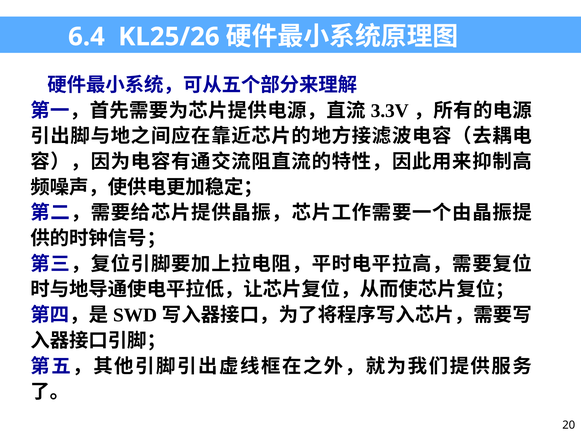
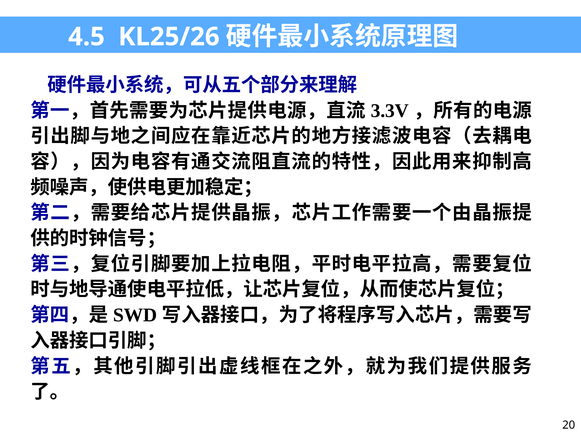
6.4: 6.4 -> 4.5
